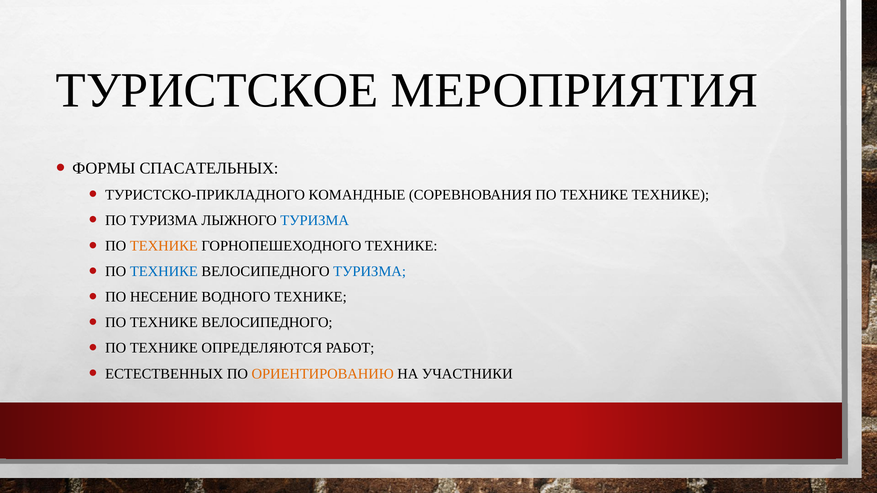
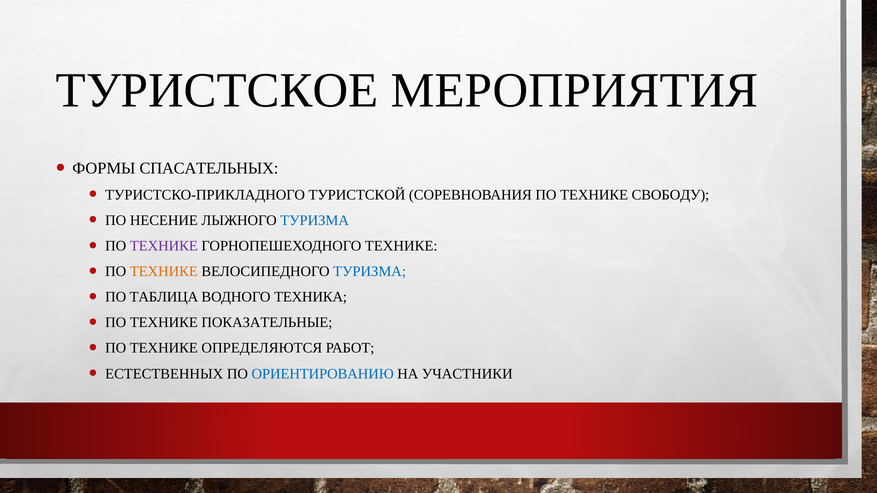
КОМАНДНЫЕ: КОМАНДНЫЕ -> ТУРИСТСКОЙ
ТЕХНИКЕ ТЕХНИКЕ: ТЕХНИКЕ -> СВОБОДУ
ПО ТУРИЗМА: ТУРИЗМА -> НЕСЕНИЕ
ТЕХНИКЕ at (164, 246) colour: orange -> purple
ТЕХНИКЕ at (164, 272) colour: blue -> orange
НЕСЕНИЕ: НЕСЕНИЕ -> ТАБЛИЦА
ВОДНОГО ТЕХНИКЕ: ТЕХНИКЕ -> ТЕХНИКА
ВЕЛОСИПЕДНОГО at (267, 323): ВЕЛОСИПЕДНОГО -> ПОКАЗАТЕЛЬНЫЕ
ОРИЕНТИРОВАНИЮ colour: orange -> blue
